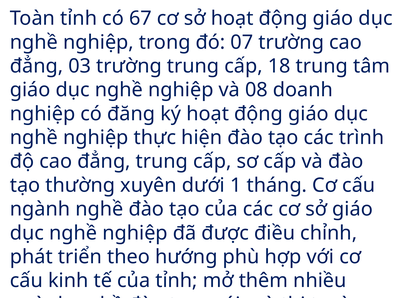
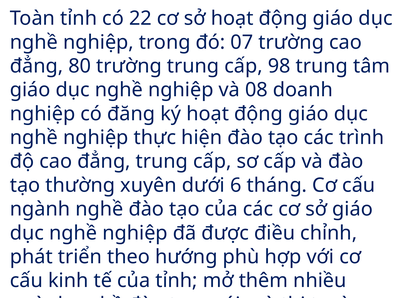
67: 67 -> 22
03: 03 -> 80
18: 18 -> 98
1: 1 -> 6
